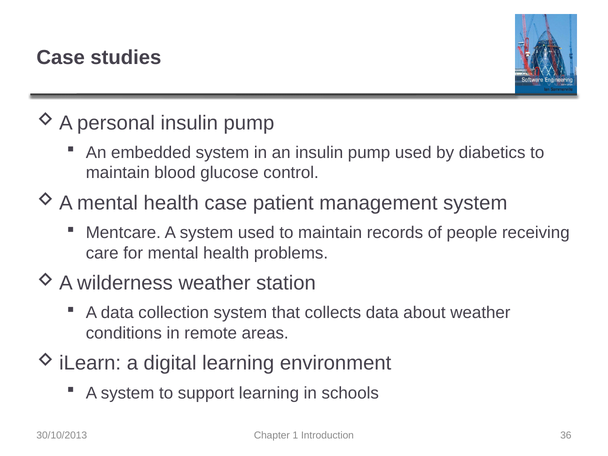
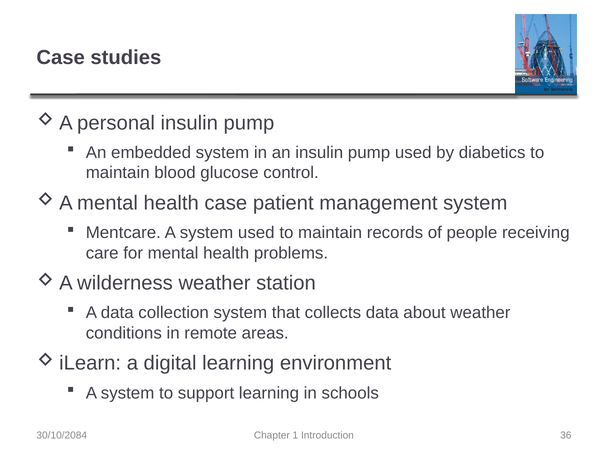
30/10/2013: 30/10/2013 -> 30/10/2084
